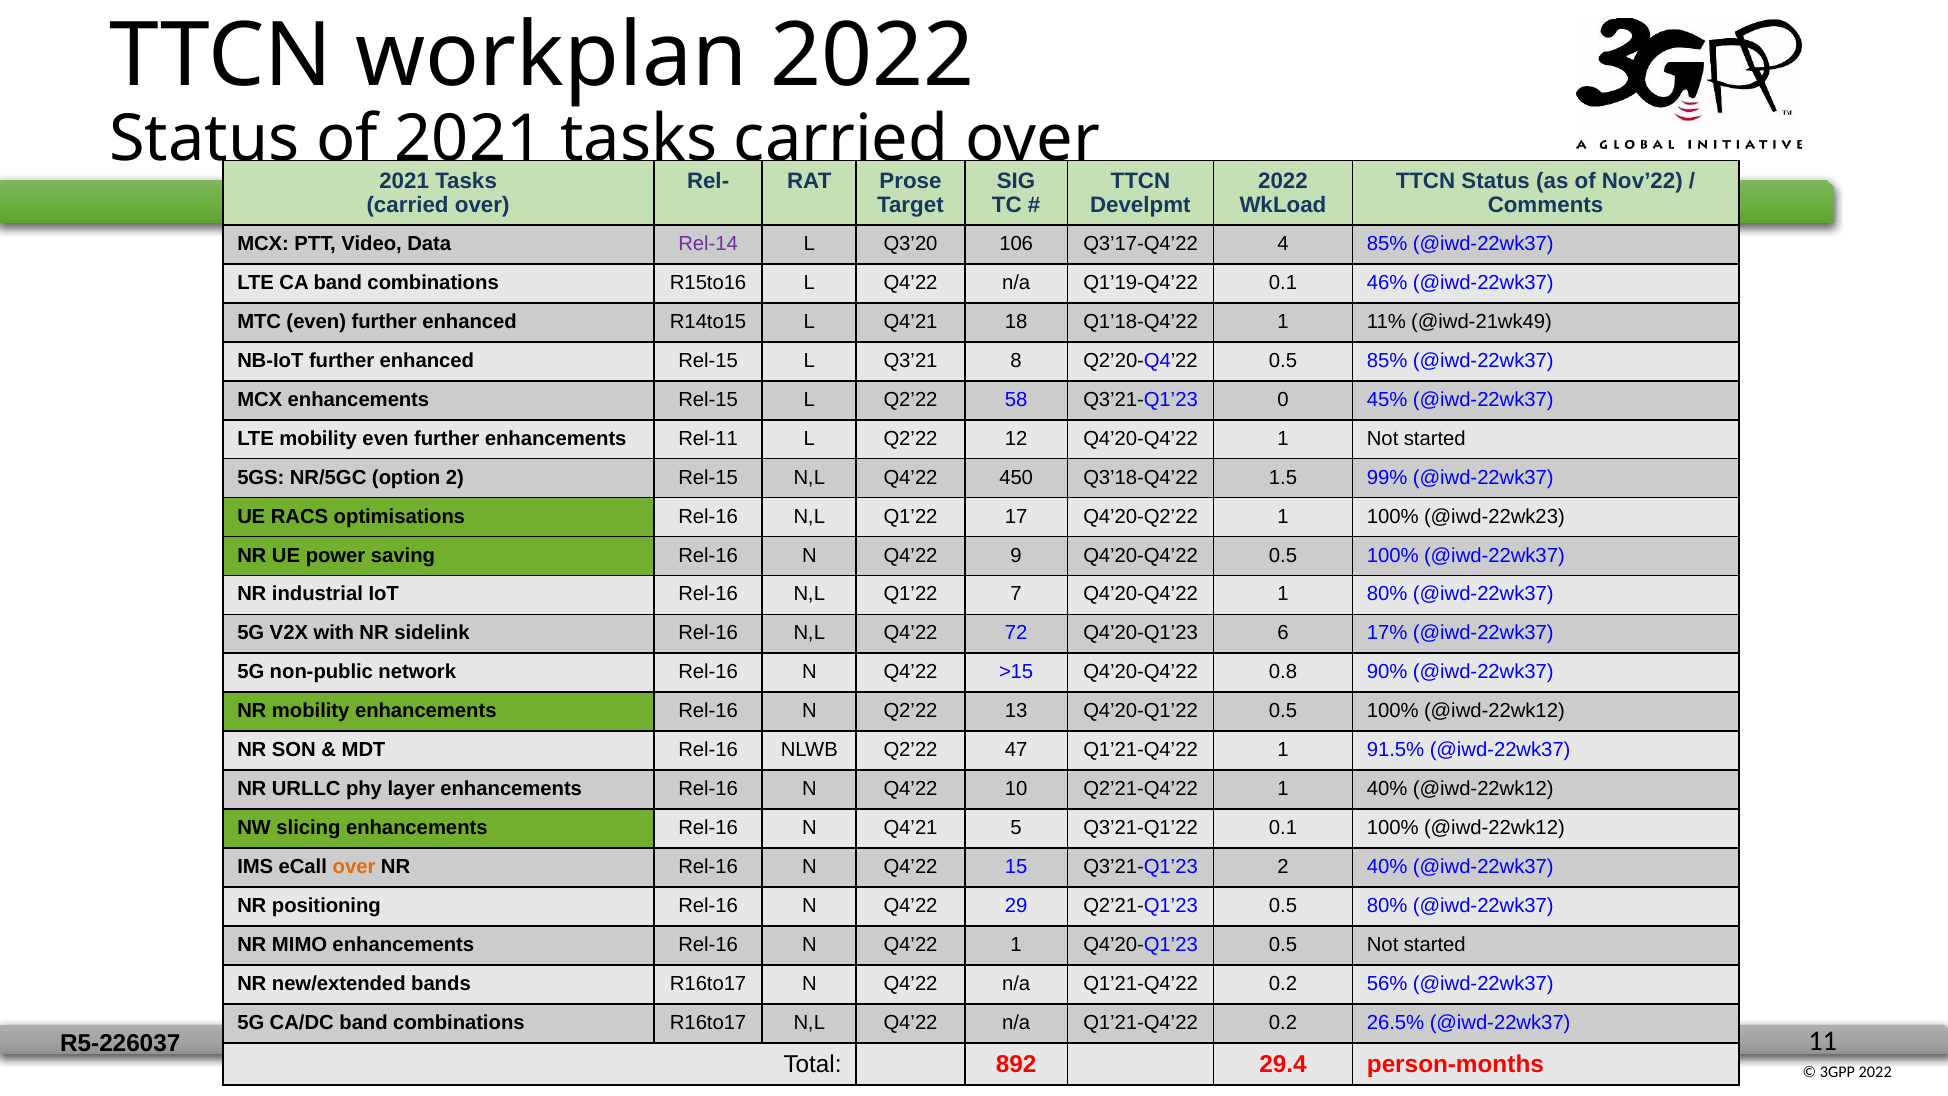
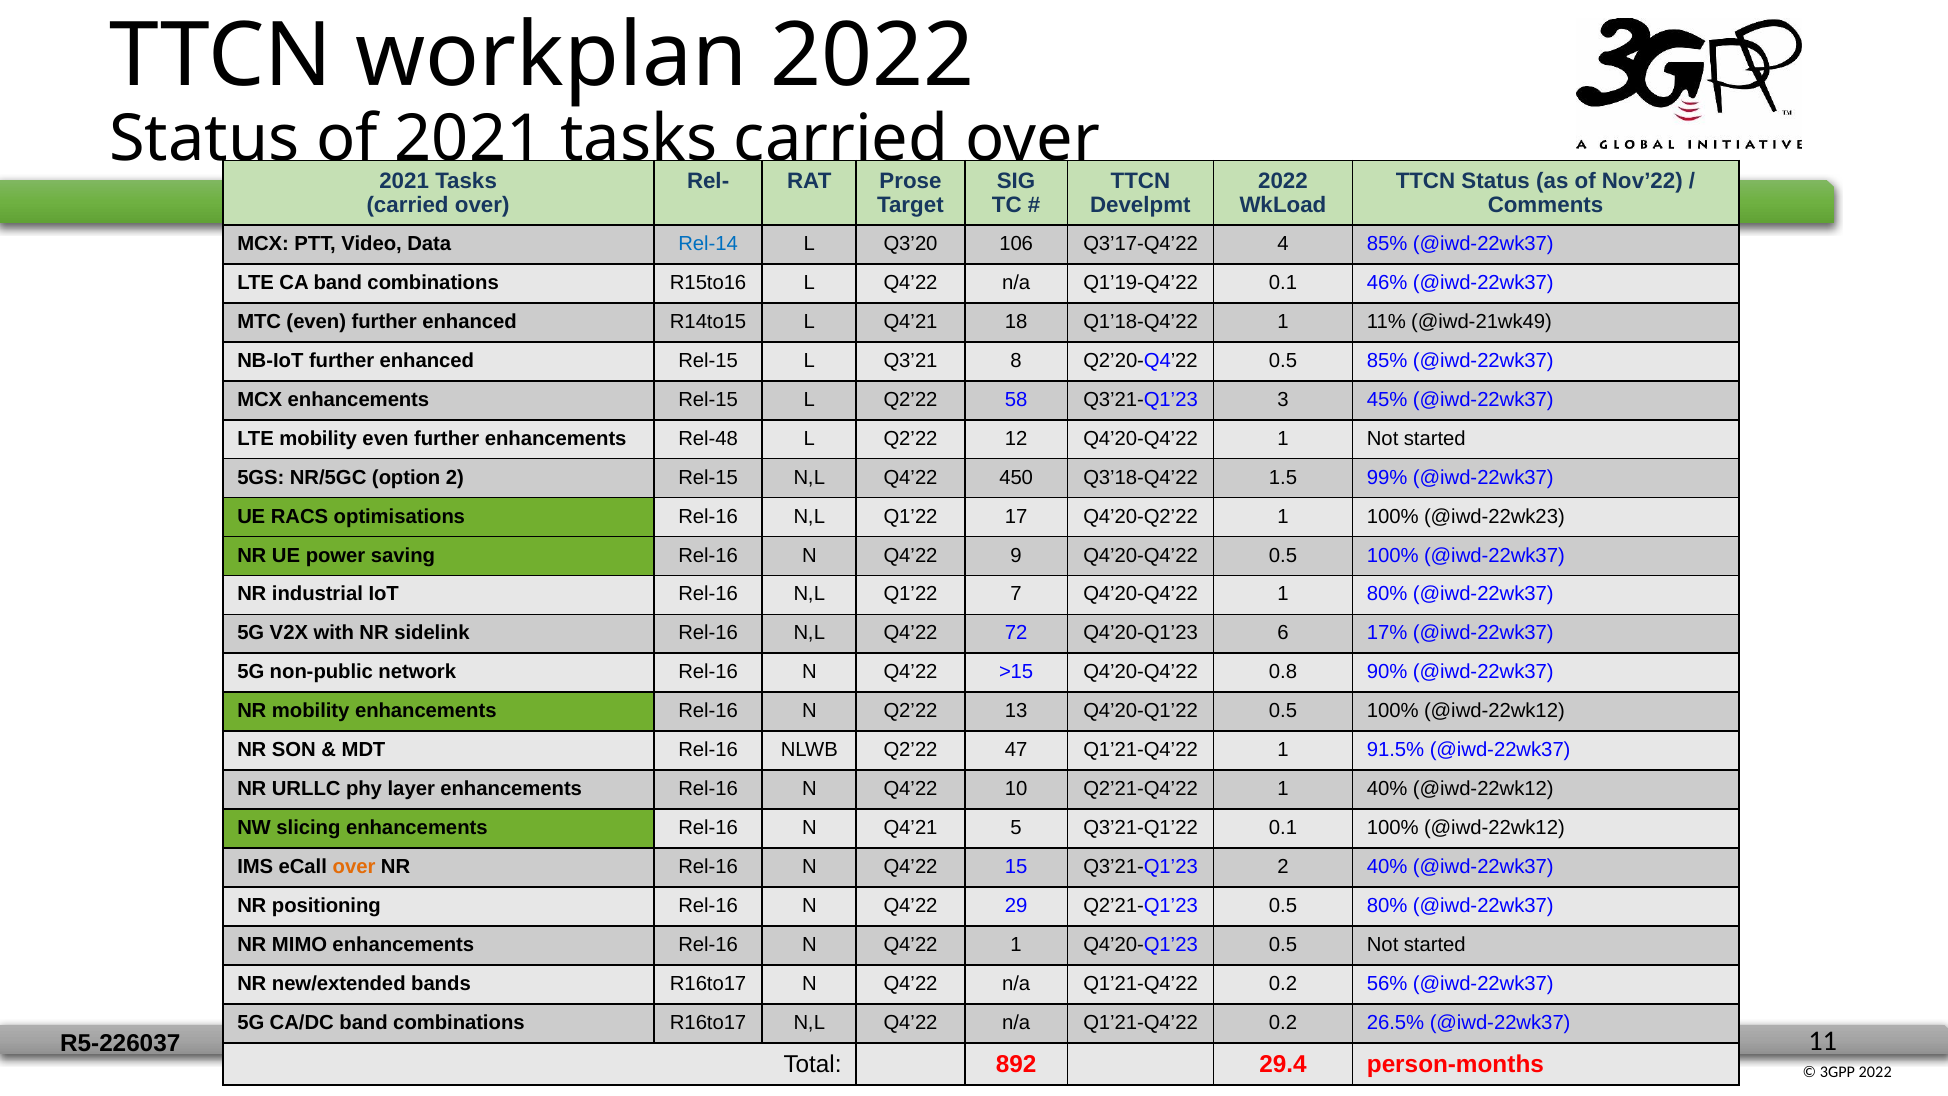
Rel-14 colour: purple -> blue
0: 0 -> 3
Rel-11: Rel-11 -> Rel-48
